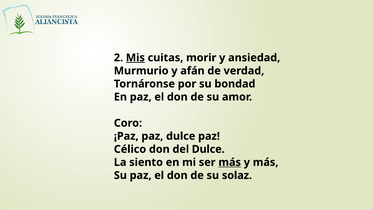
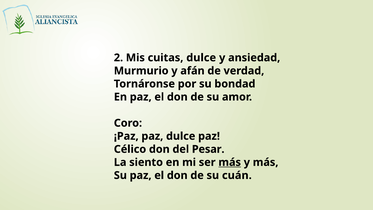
Mis underline: present -> none
cuitas morir: morir -> dulce
del Dulce: Dulce -> Pesar
solaz: solaz -> cuán
